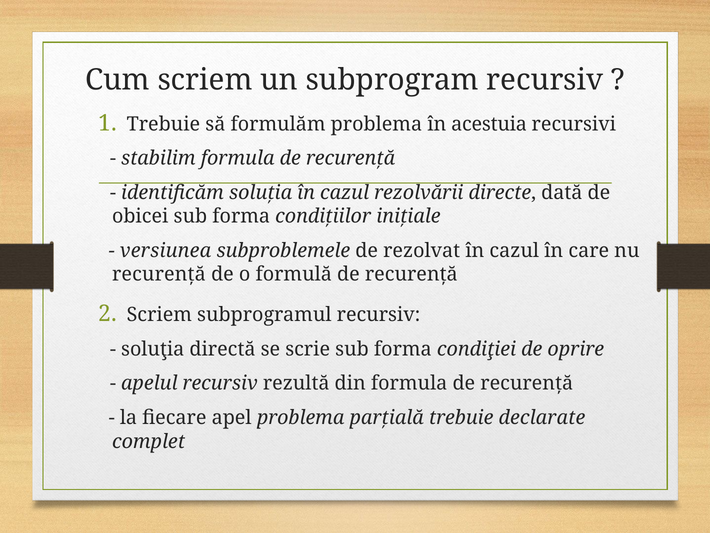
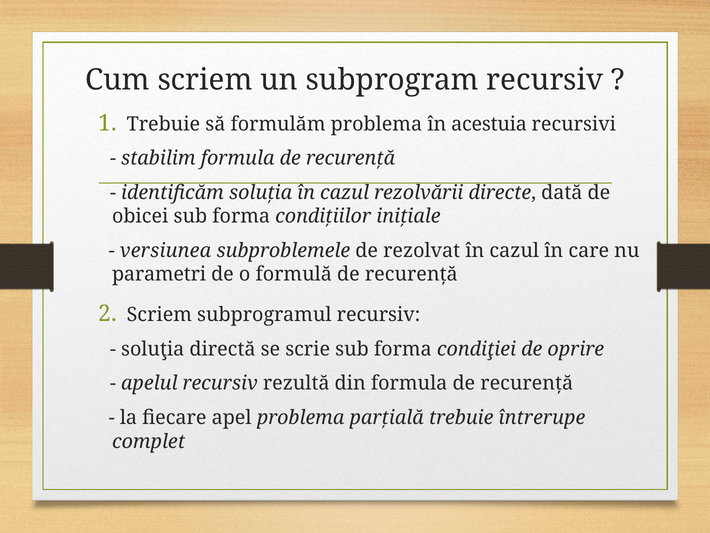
recurenţă at (159, 274): recurenţă -> parametri
declarate: declarate -> întrerupe
